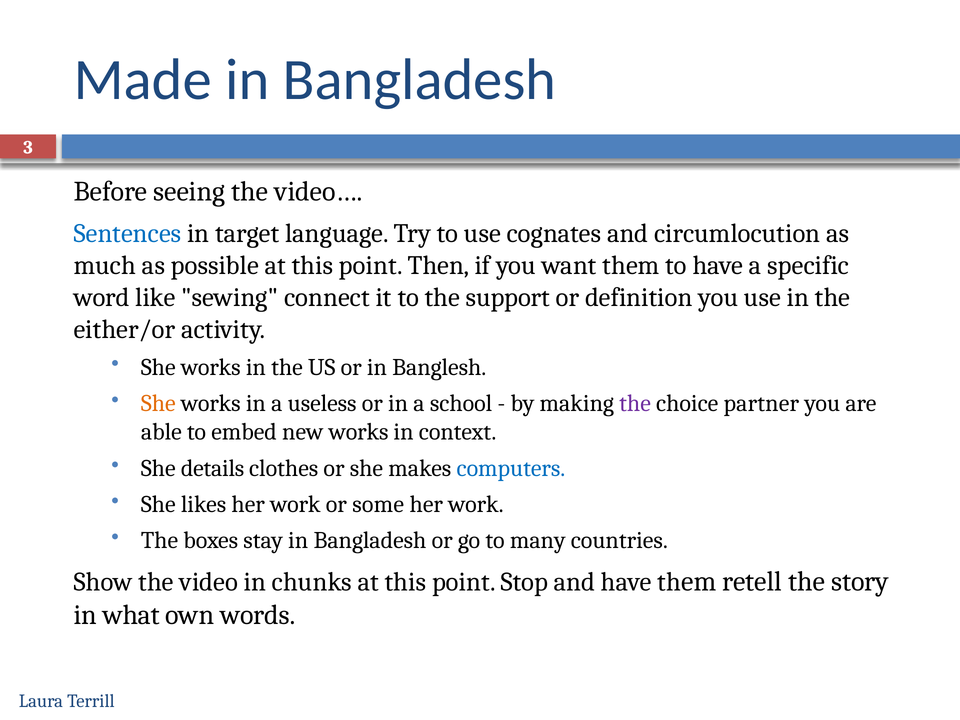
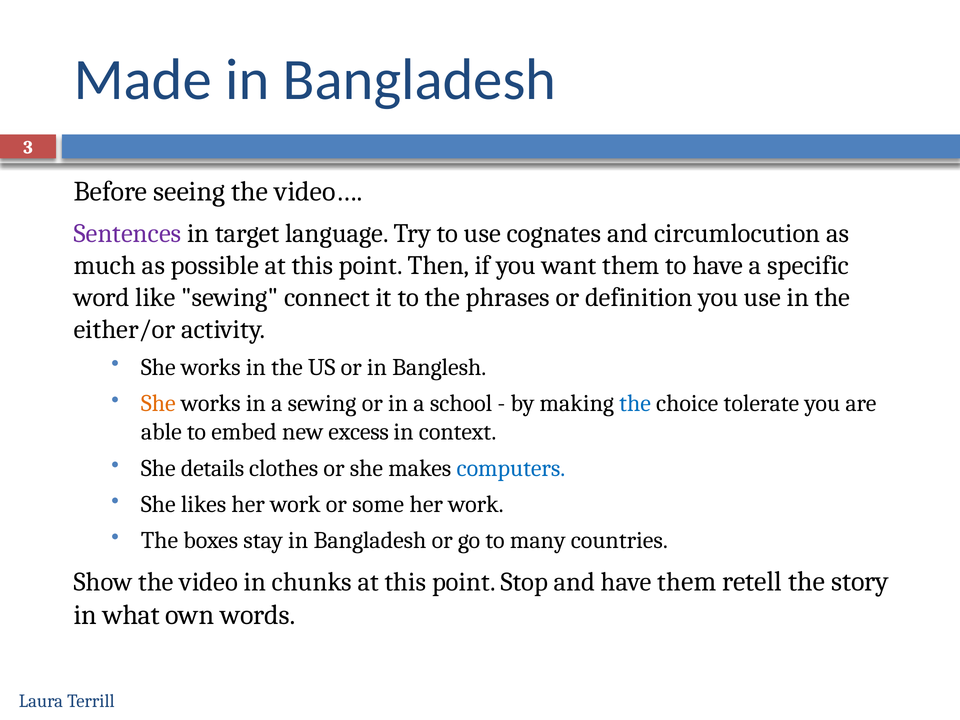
Sentences colour: blue -> purple
support: support -> phrases
a useless: useless -> sewing
the at (635, 403) colour: purple -> blue
partner: partner -> tolerate
new works: works -> excess
